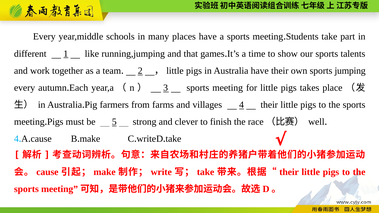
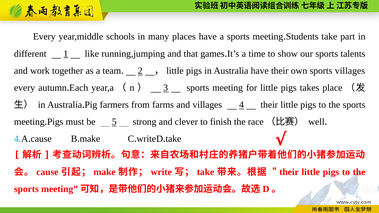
sports jumping: jumping -> villages
